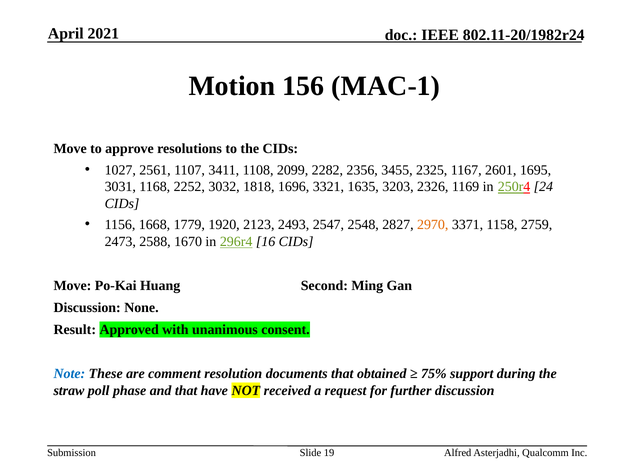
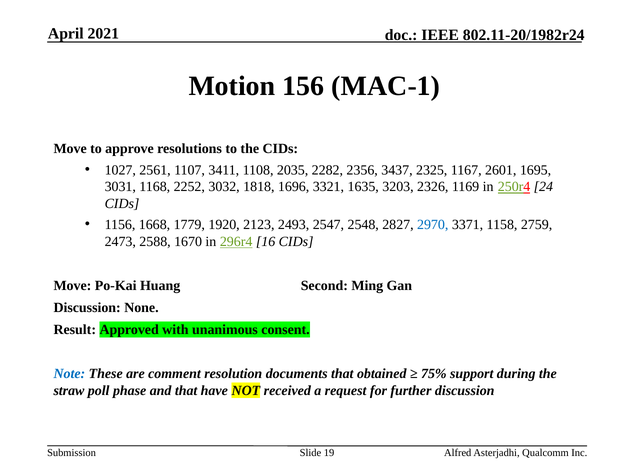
2099: 2099 -> 2035
3455: 3455 -> 3437
2970 colour: orange -> blue
